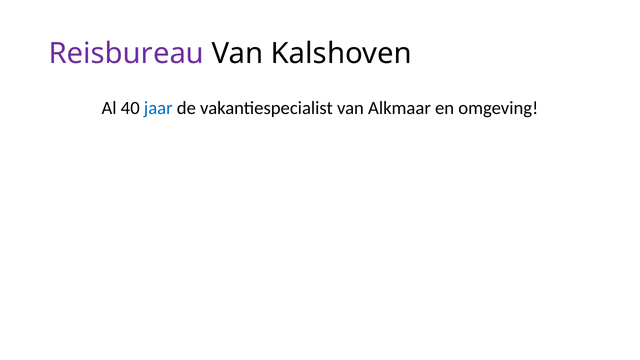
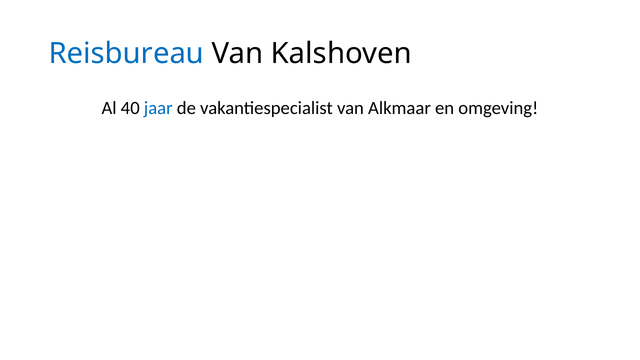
Reisbureau colour: purple -> blue
